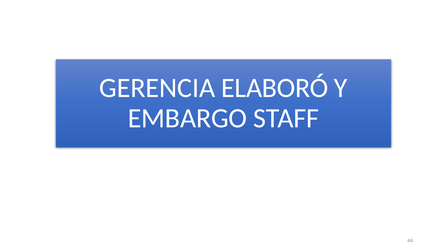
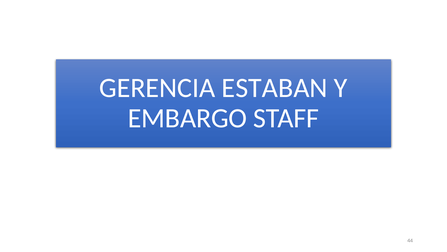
ELABORÓ: ELABORÓ -> ESTABAN
